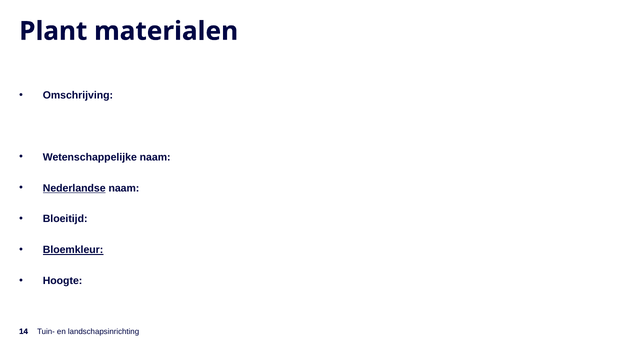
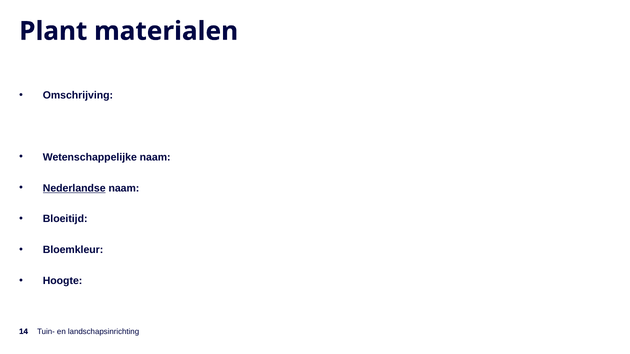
Bloemkleur underline: present -> none
